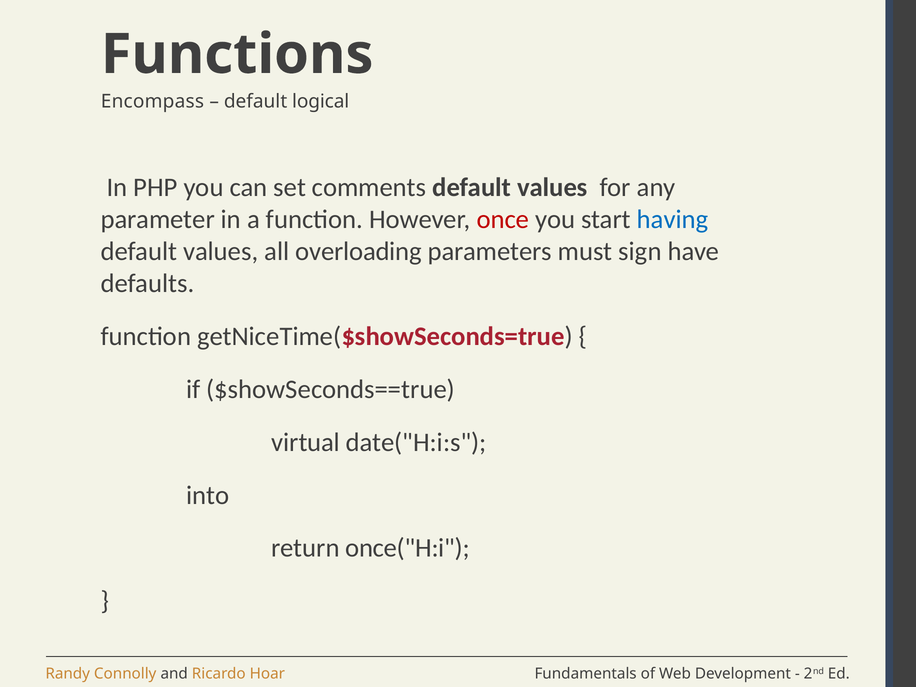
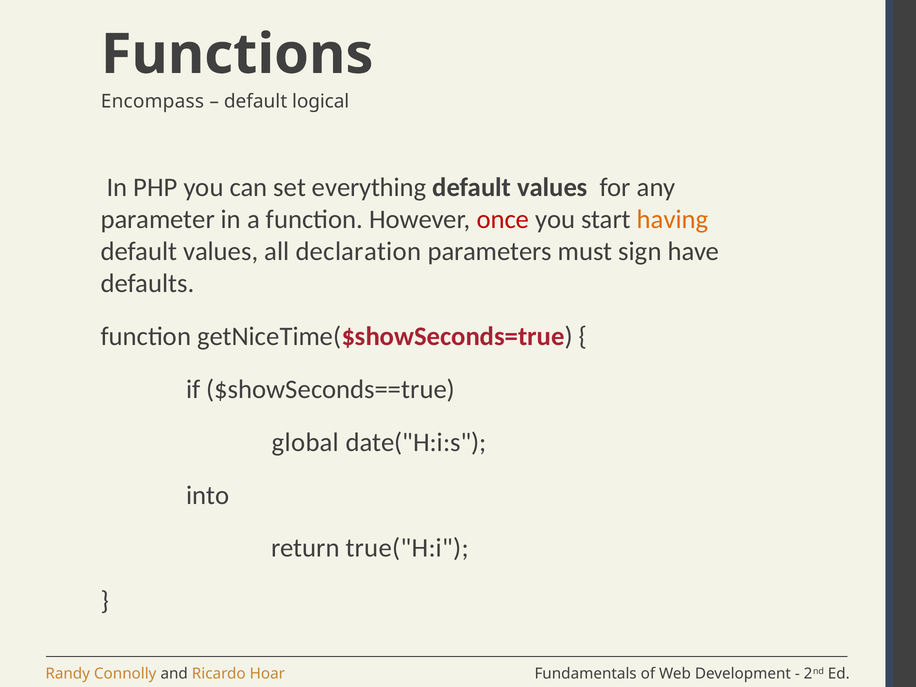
comments: comments -> everything
having colour: blue -> orange
overloading: overloading -> declaration
virtual: virtual -> global
once("H:i: once("H:i -> true("H:i
